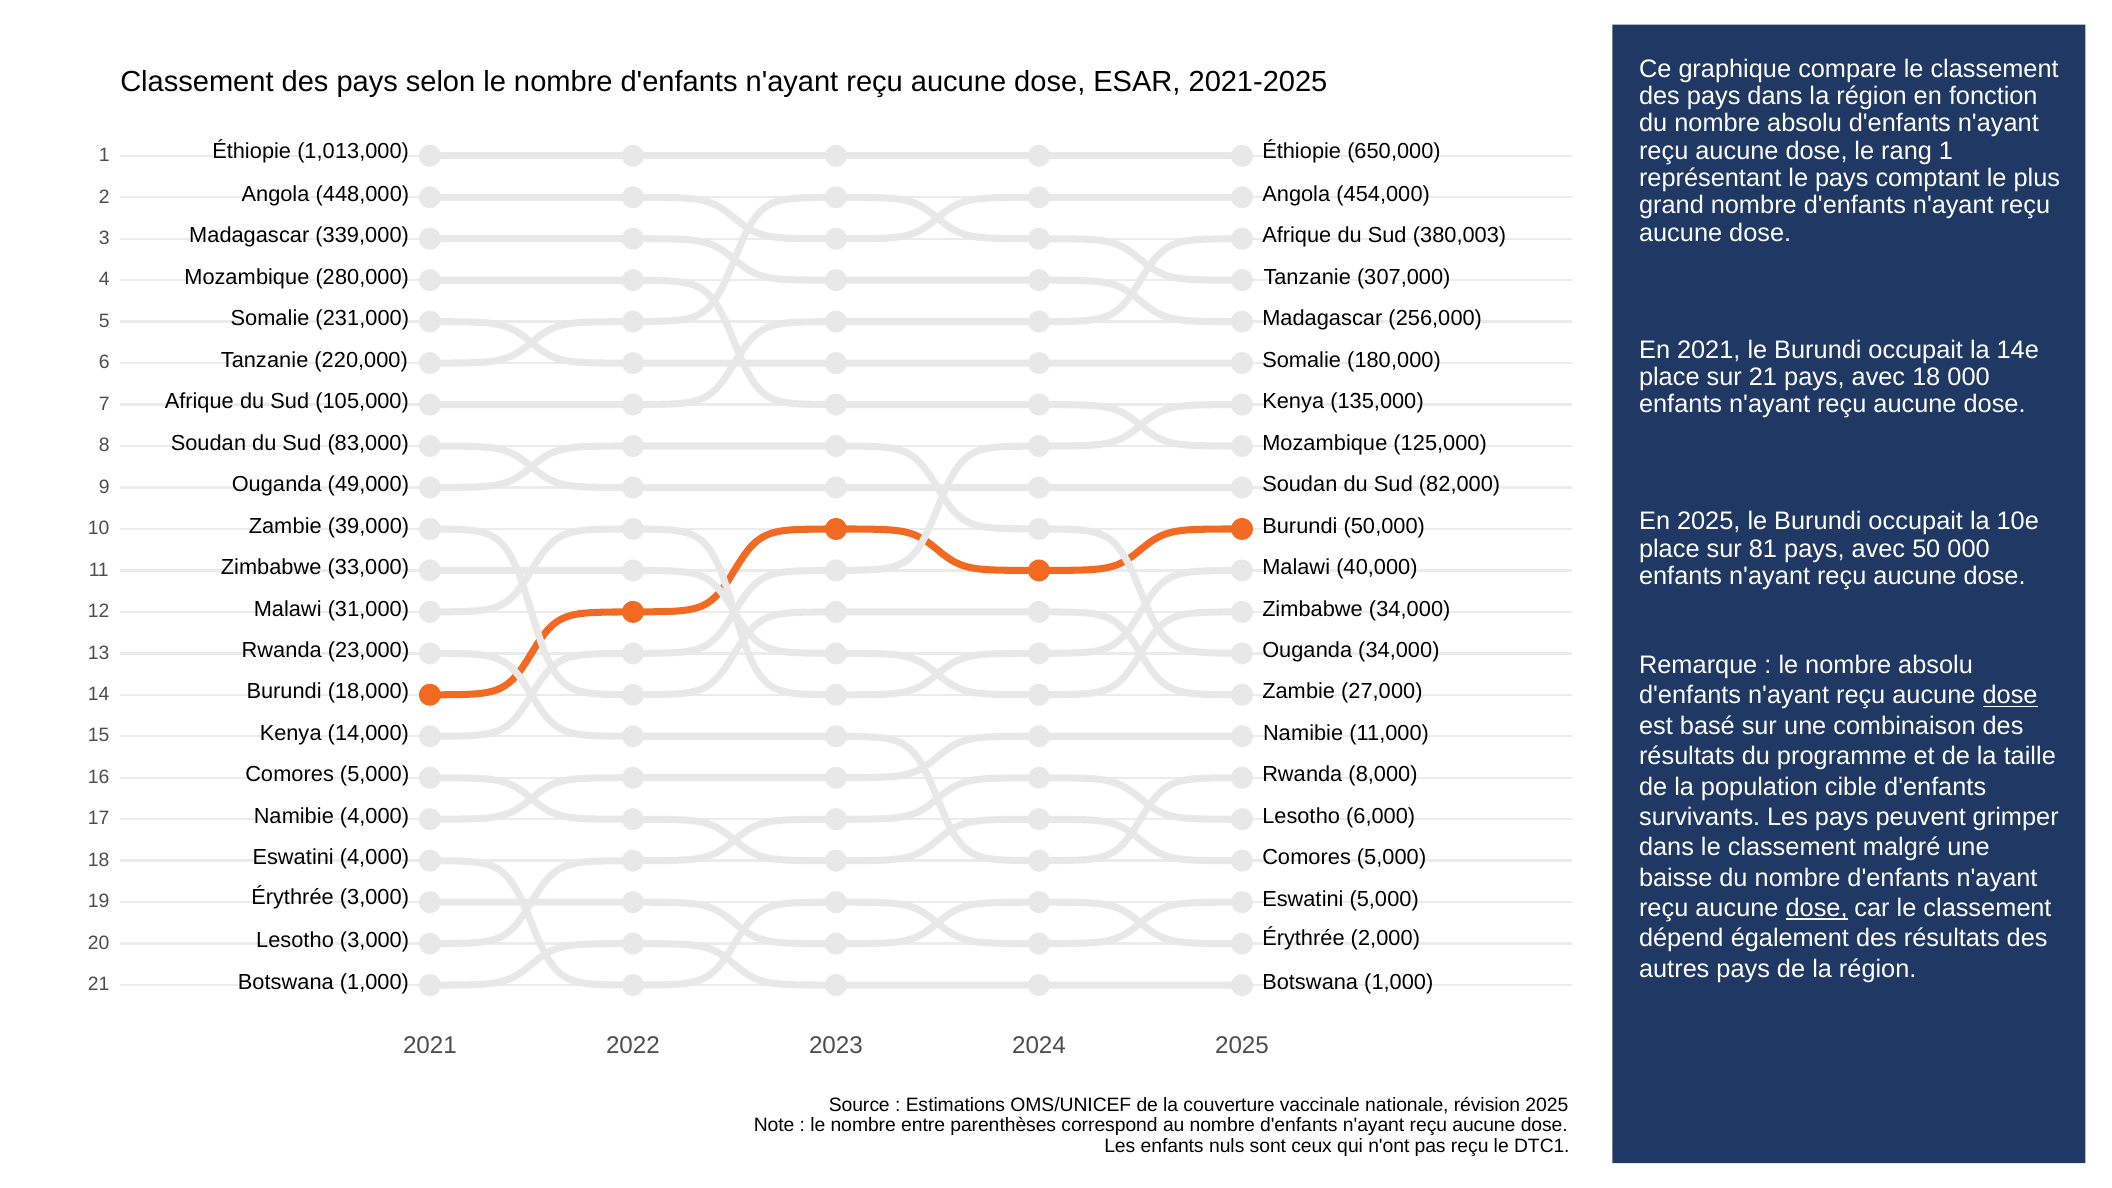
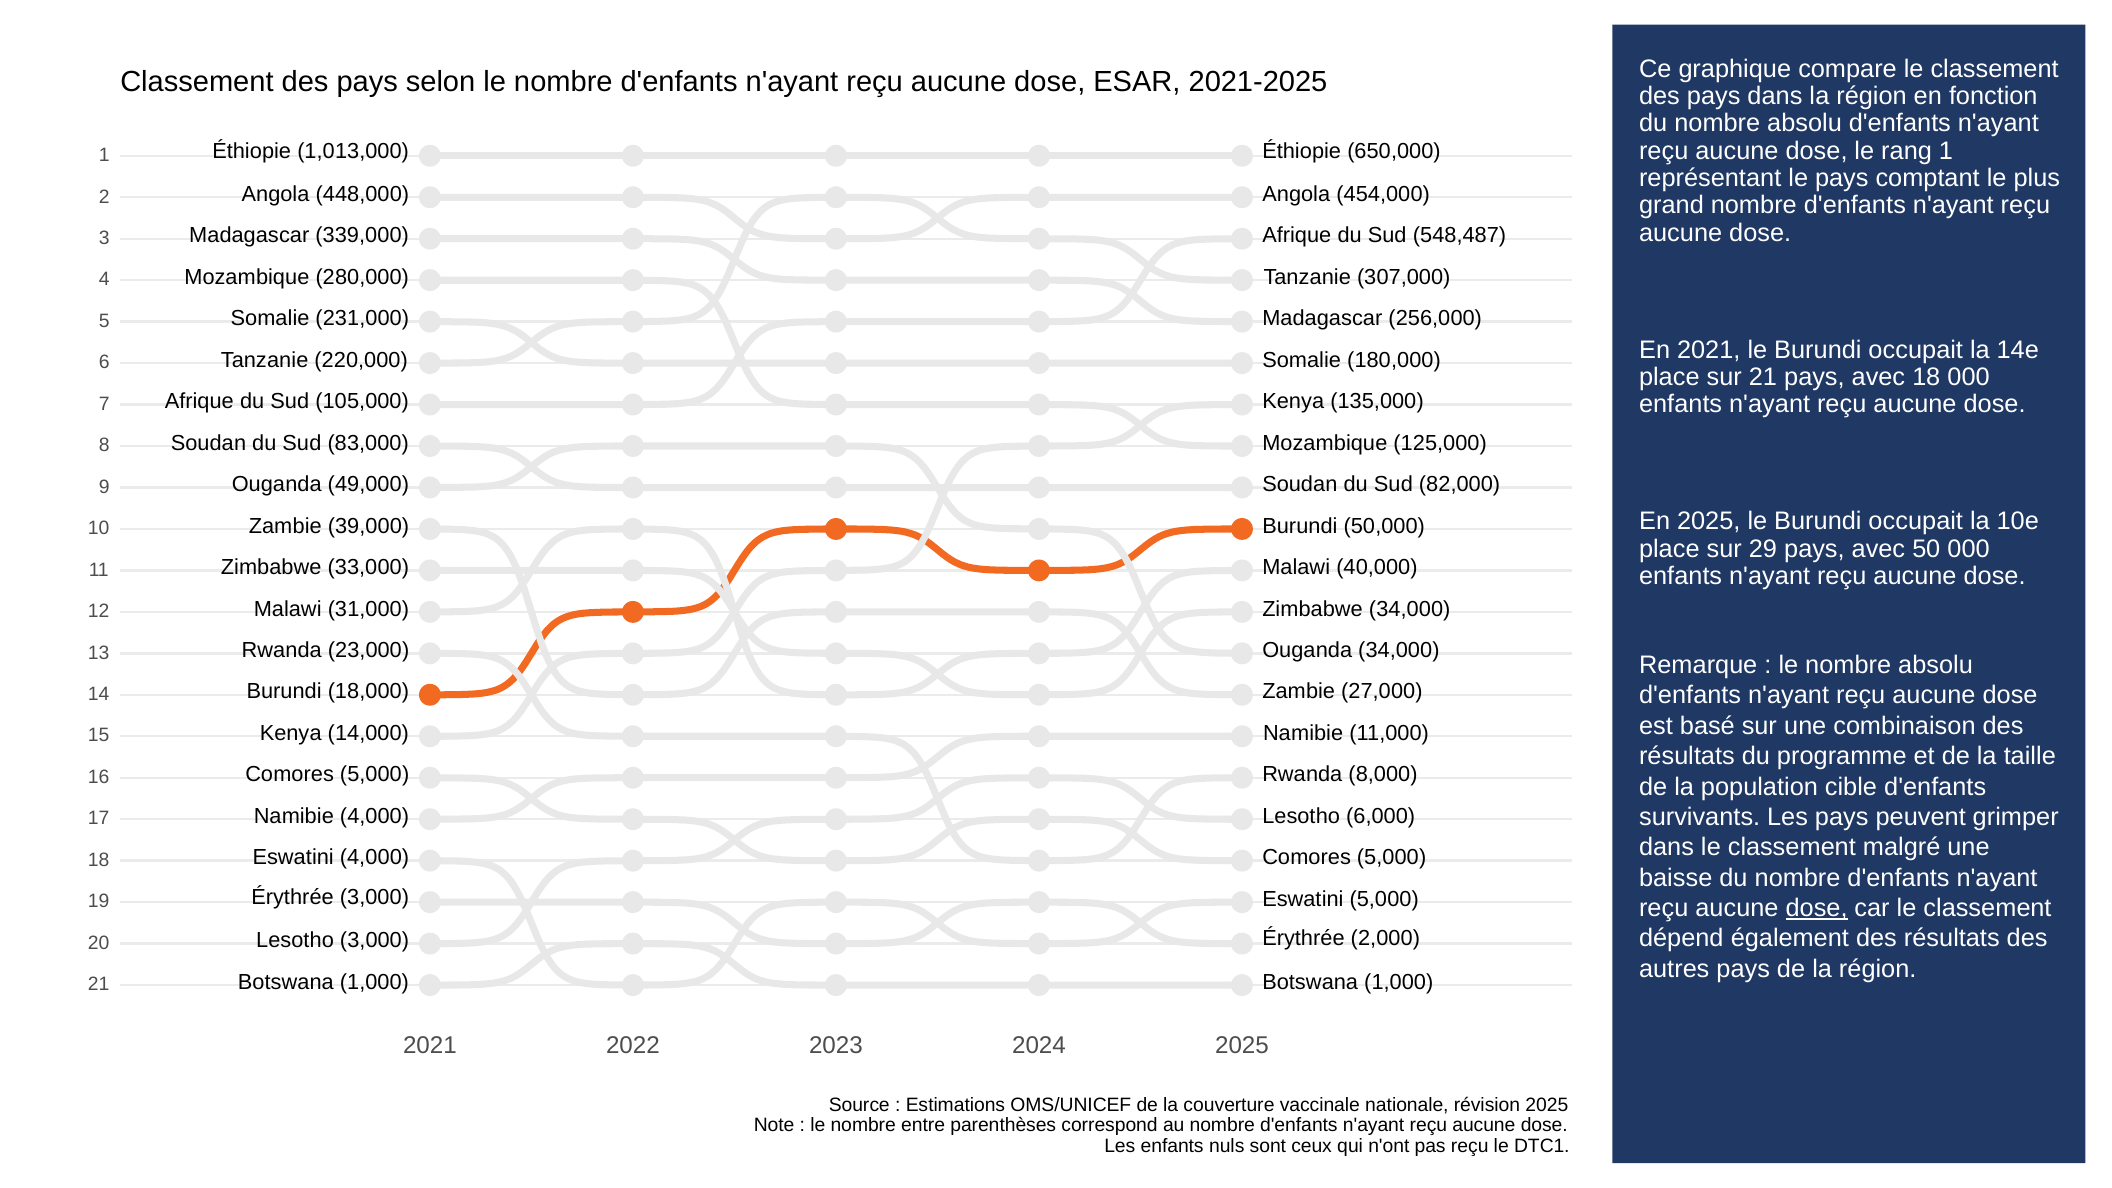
380,003: 380,003 -> 548,487
81: 81 -> 29
dose at (2010, 696) underline: present -> none
